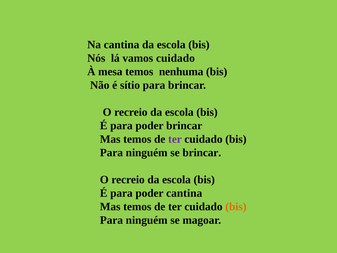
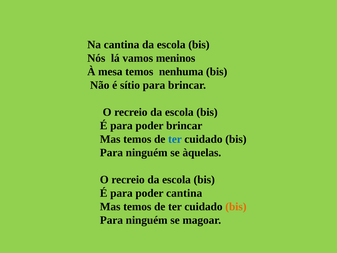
vamos cuidado: cuidado -> meninos
ter at (175, 139) colour: purple -> blue
se brincar: brincar -> àquelas
